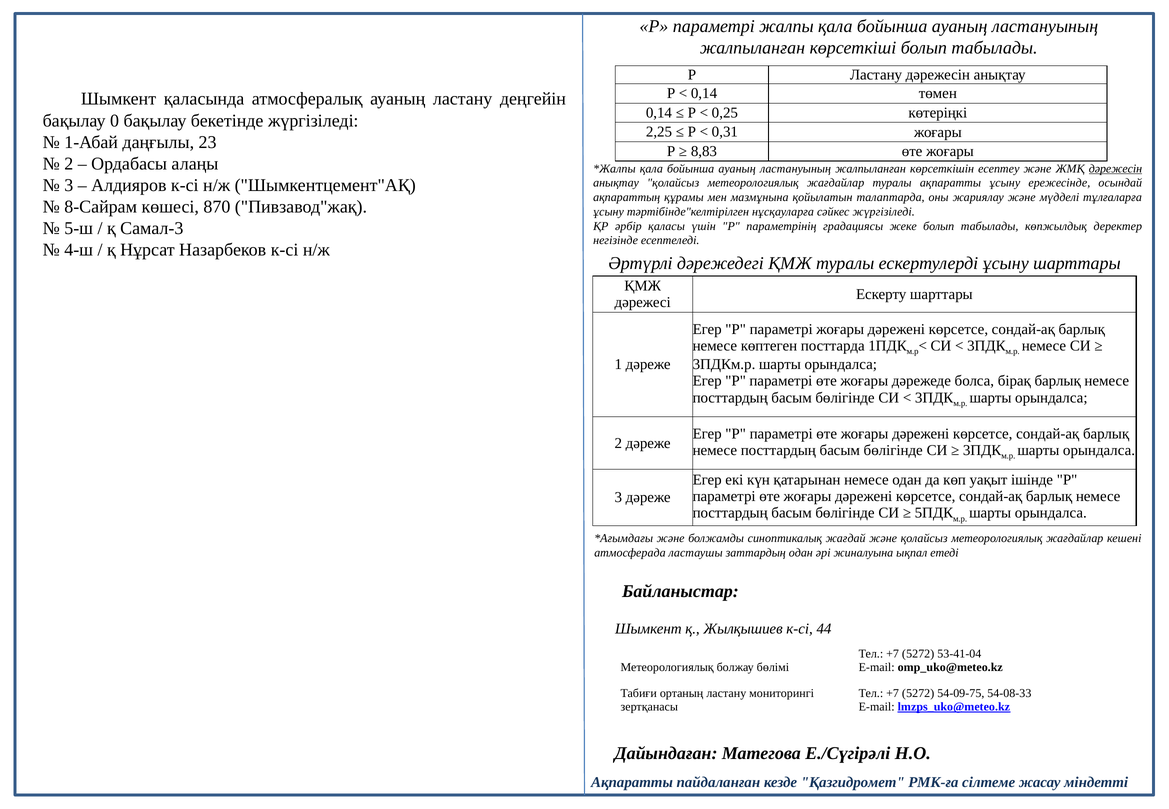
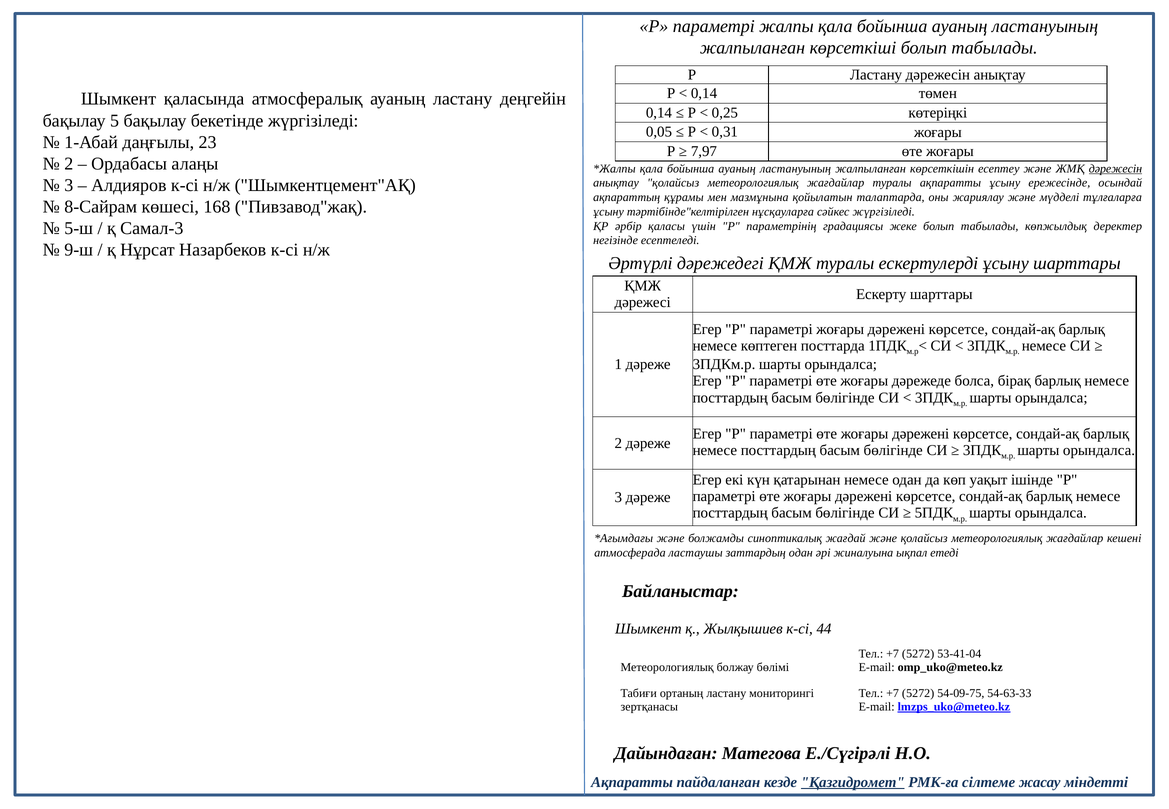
0: 0 -> 5
2,25: 2,25 -> 0,05
8,83: 8,83 -> 7,97
870: 870 -> 168
4-ш: 4-ш -> 9-ш
54-08-33: 54-08-33 -> 54-63-33
Қазгидромет underline: none -> present
